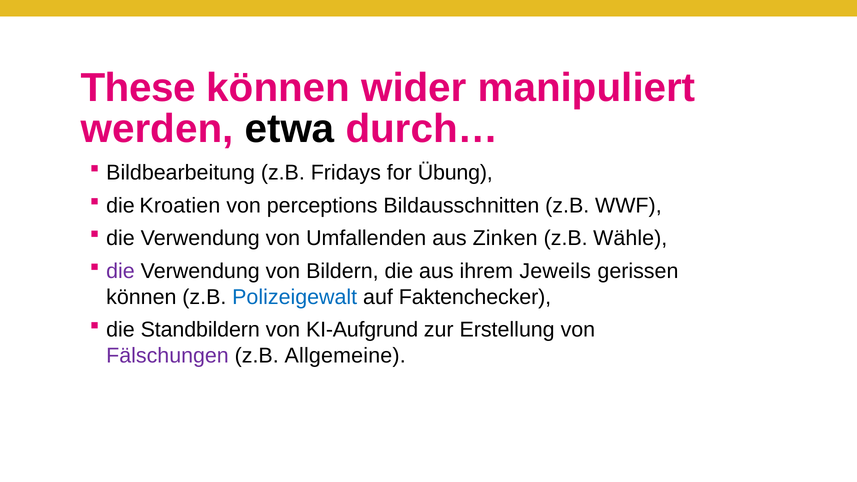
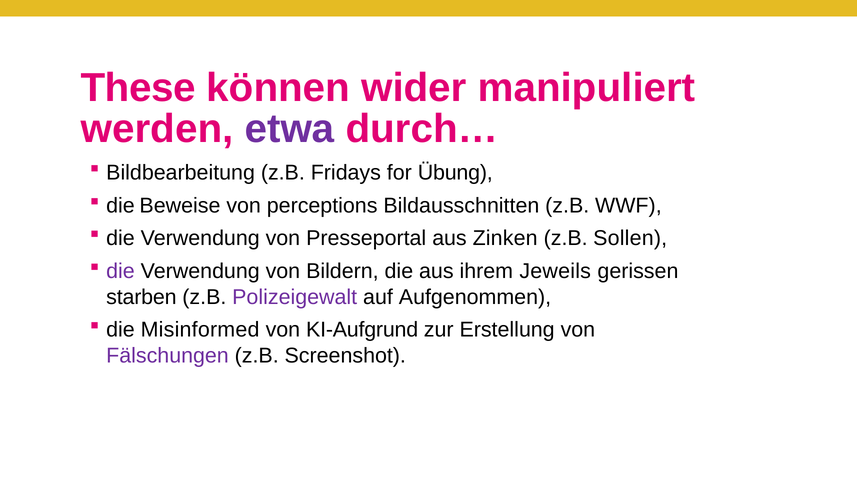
etwa colour: black -> purple
Kroatien: Kroatien -> Beweise
Umfallenden: Umfallenden -> Presseportal
Wähle: Wähle -> Sollen
können at (141, 297): können -> starben
Polizeigewalt colour: blue -> purple
Faktenchecker: Faktenchecker -> Aufgenommen
Standbildern: Standbildern -> Misinformed
Allgemeine: Allgemeine -> Screenshot
